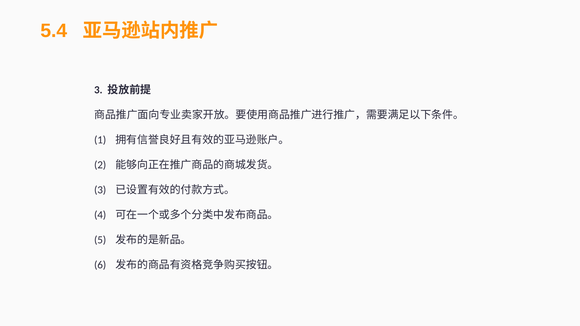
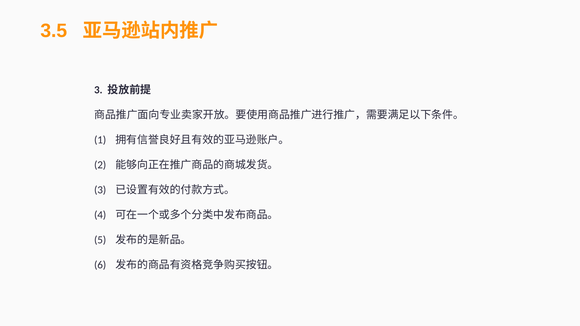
5.4: 5.4 -> 3.5
